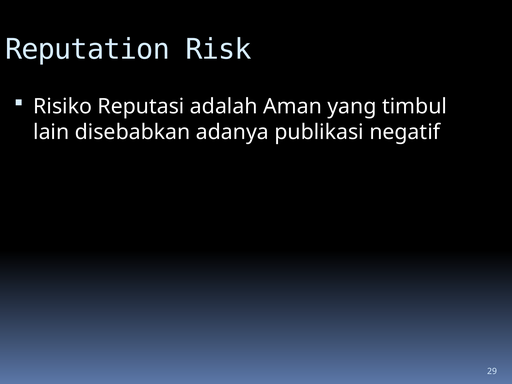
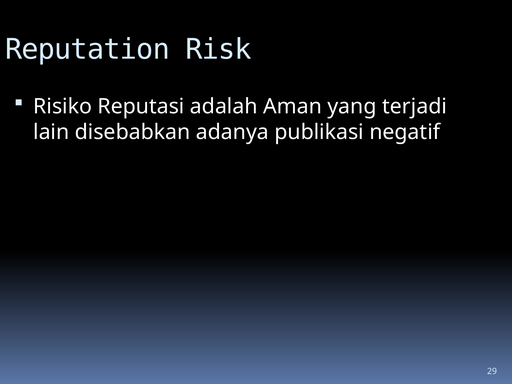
timbul: timbul -> terjadi
